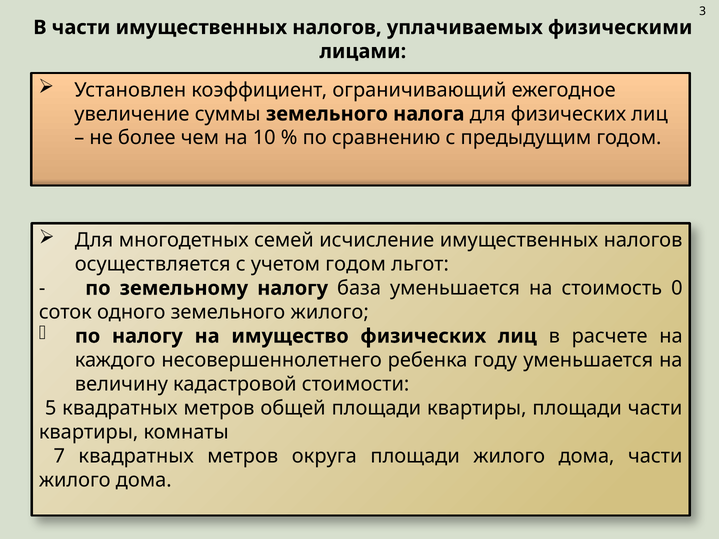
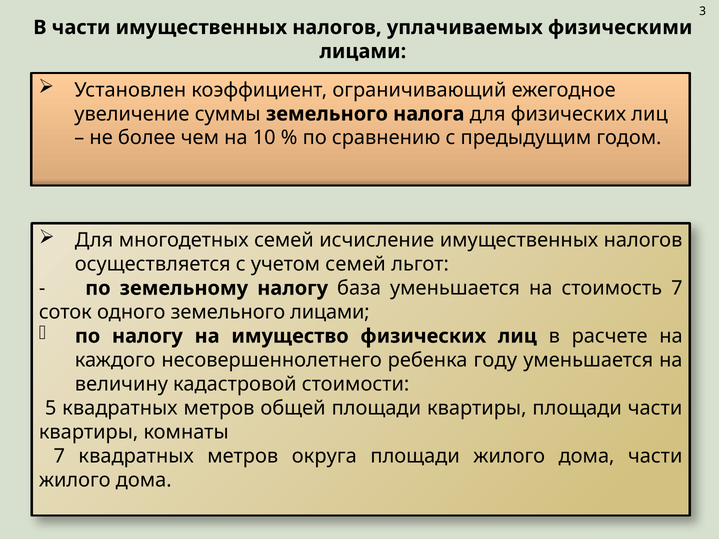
учетом годом: годом -> семей
стоимость 0: 0 -> 7
земельного жилого: жилого -> лицами
